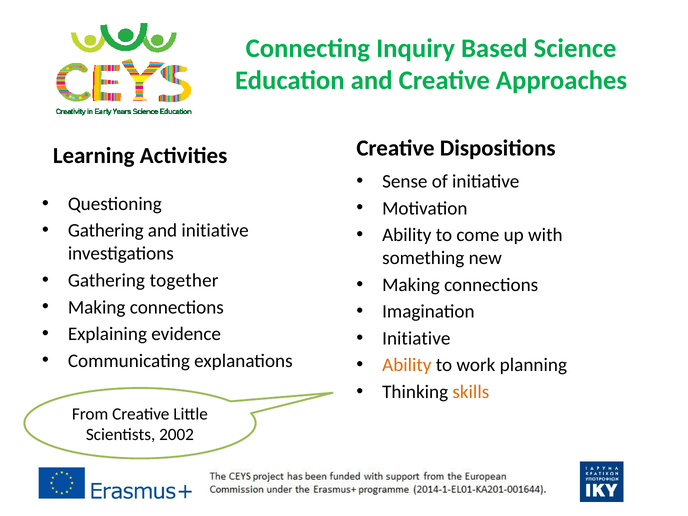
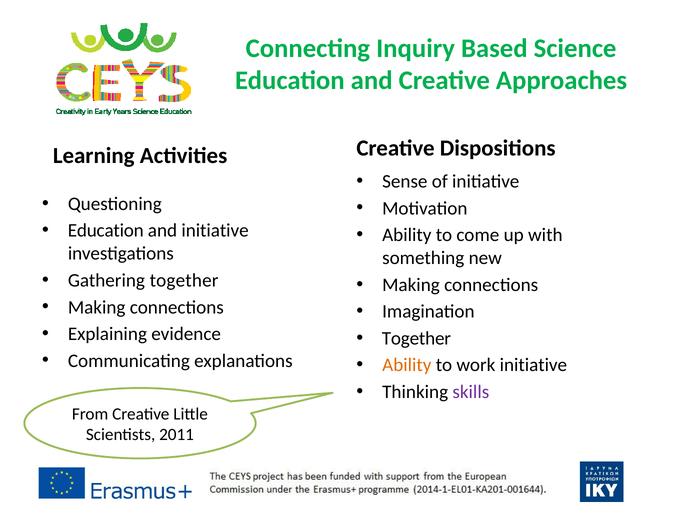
Gathering at (106, 231): Gathering -> Education
Initiative at (416, 338): Initiative -> Together
work planning: planning -> initiative
skills colour: orange -> purple
2002: 2002 -> 2011
